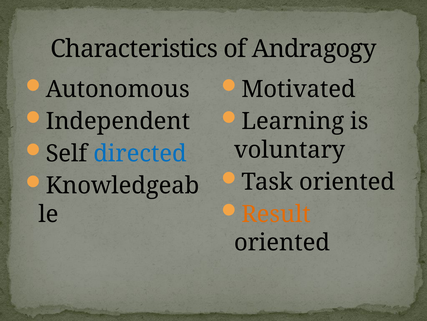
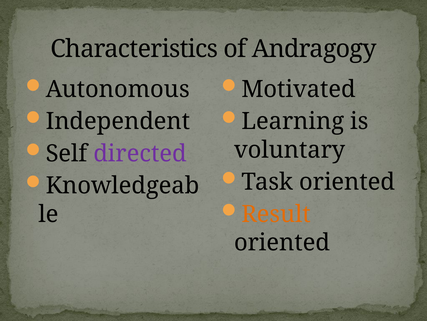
directed colour: blue -> purple
